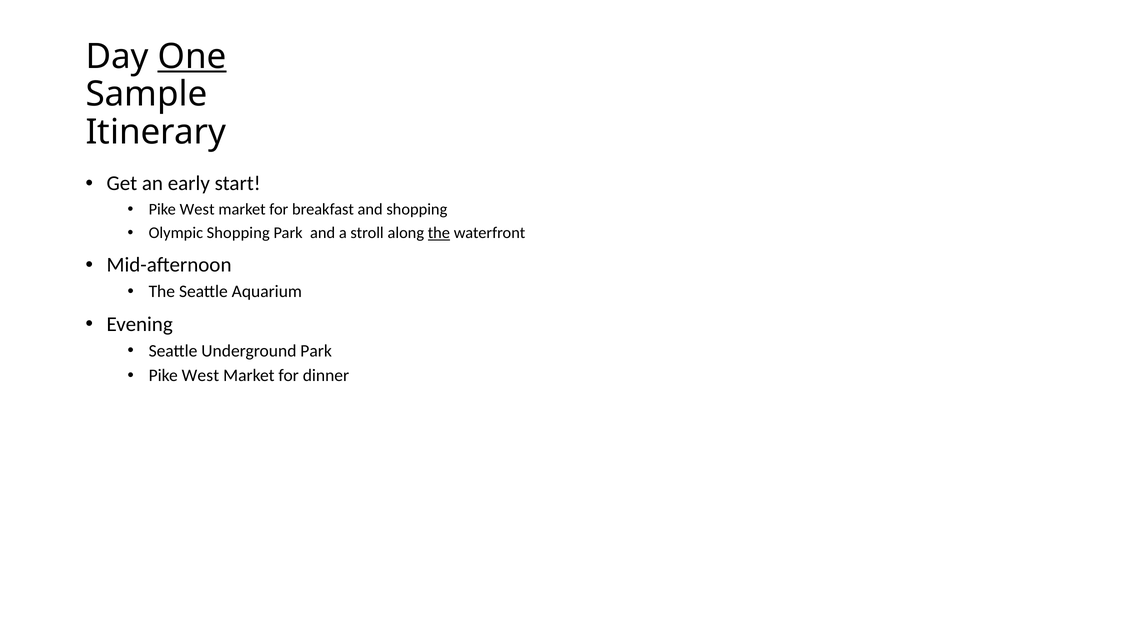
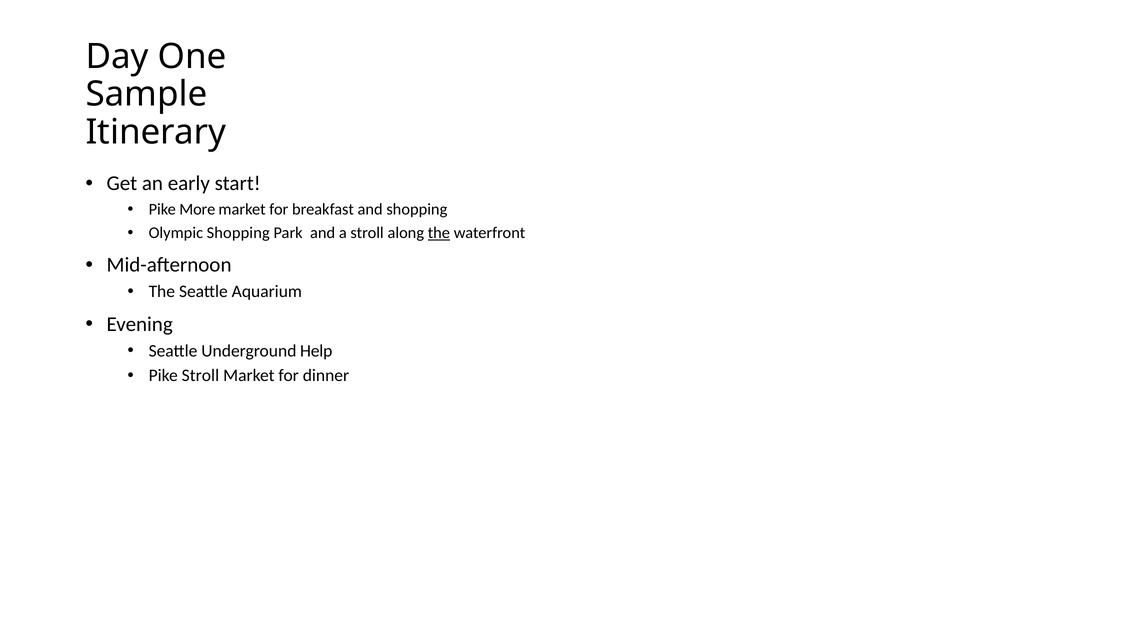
One underline: present -> none
West at (197, 210): West -> More
Underground Park: Park -> Help
West at (200, 376): West -> Stroll
